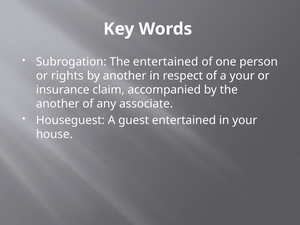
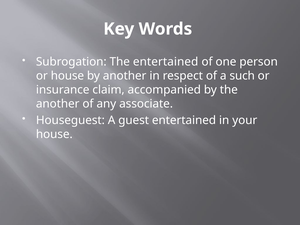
or rights: rights -> house
a your: your -> such
